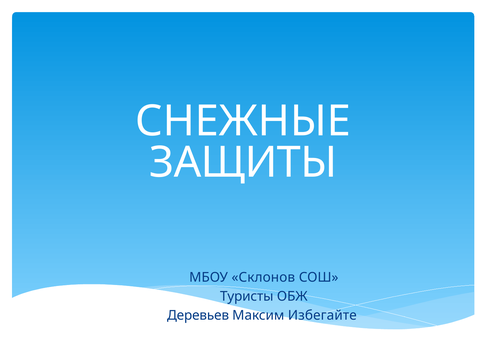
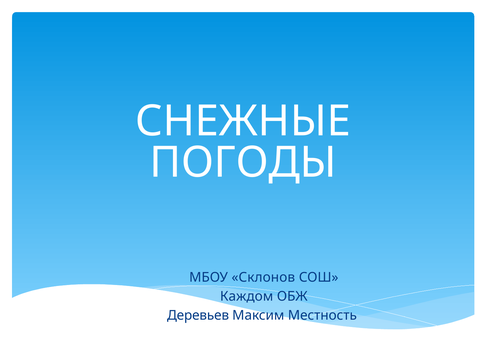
ЗАЩИТЫ: ЗАЩИТЫ -> ПОГОДЫ
Туристы: Туристы -> Каждом
Избегайте: Избегайте -> Местность
